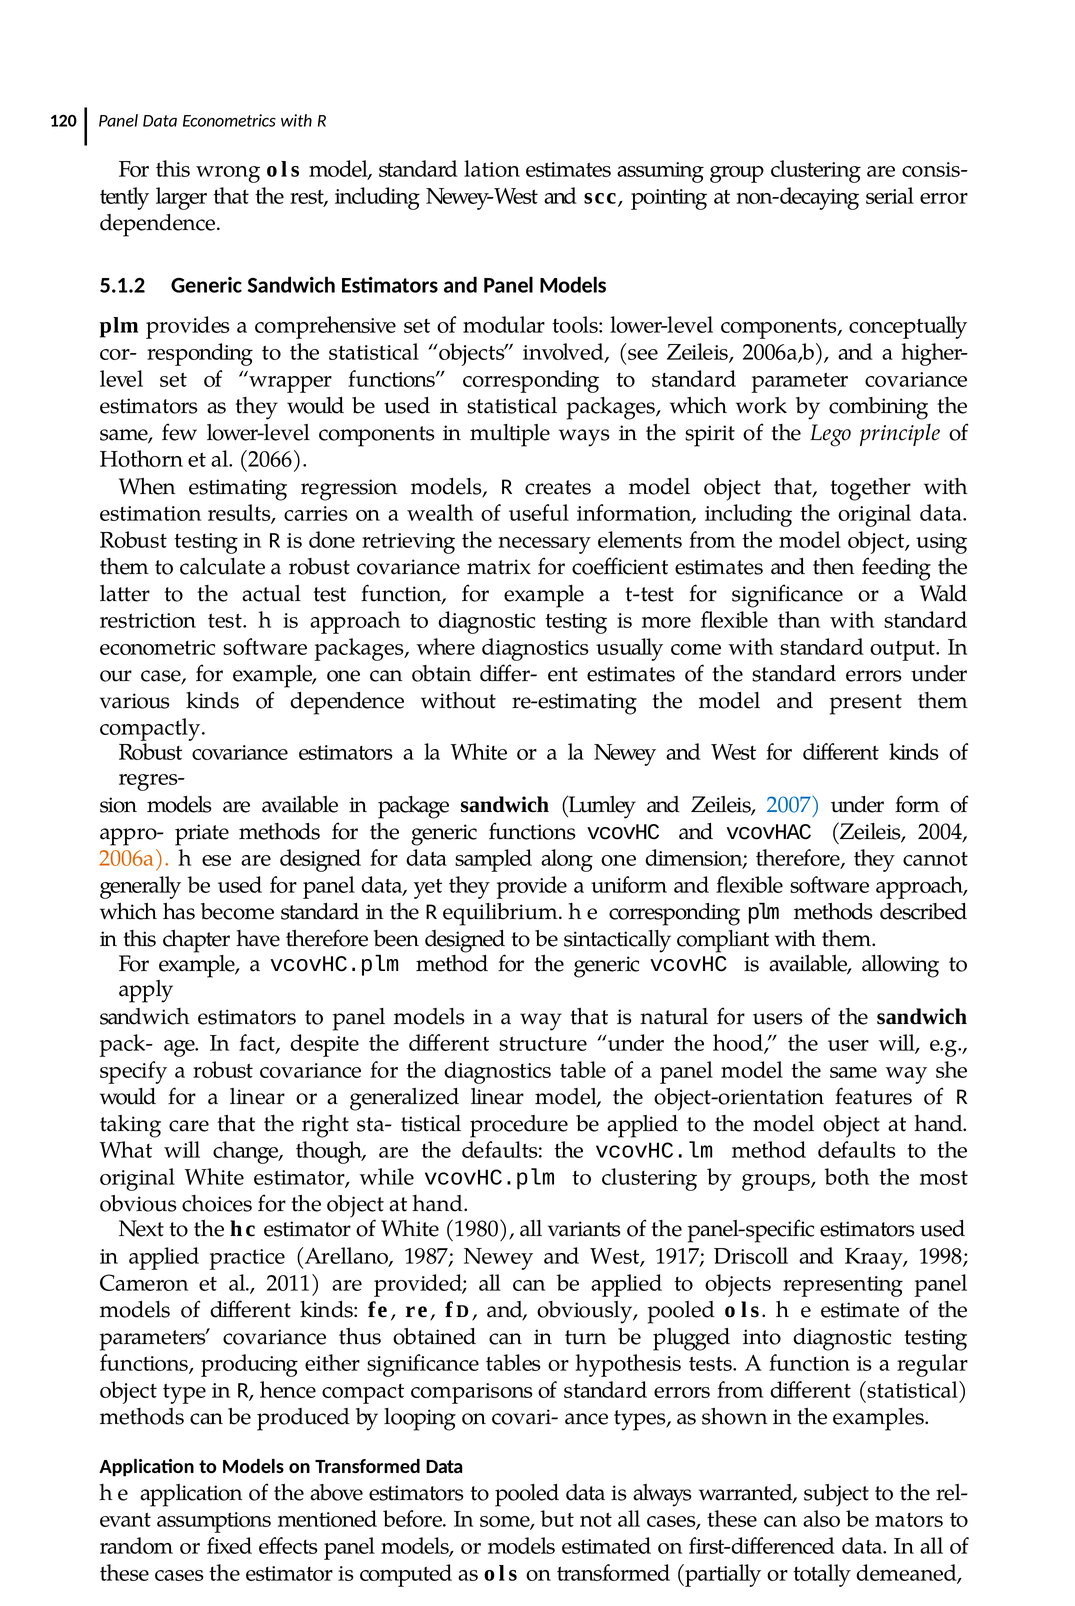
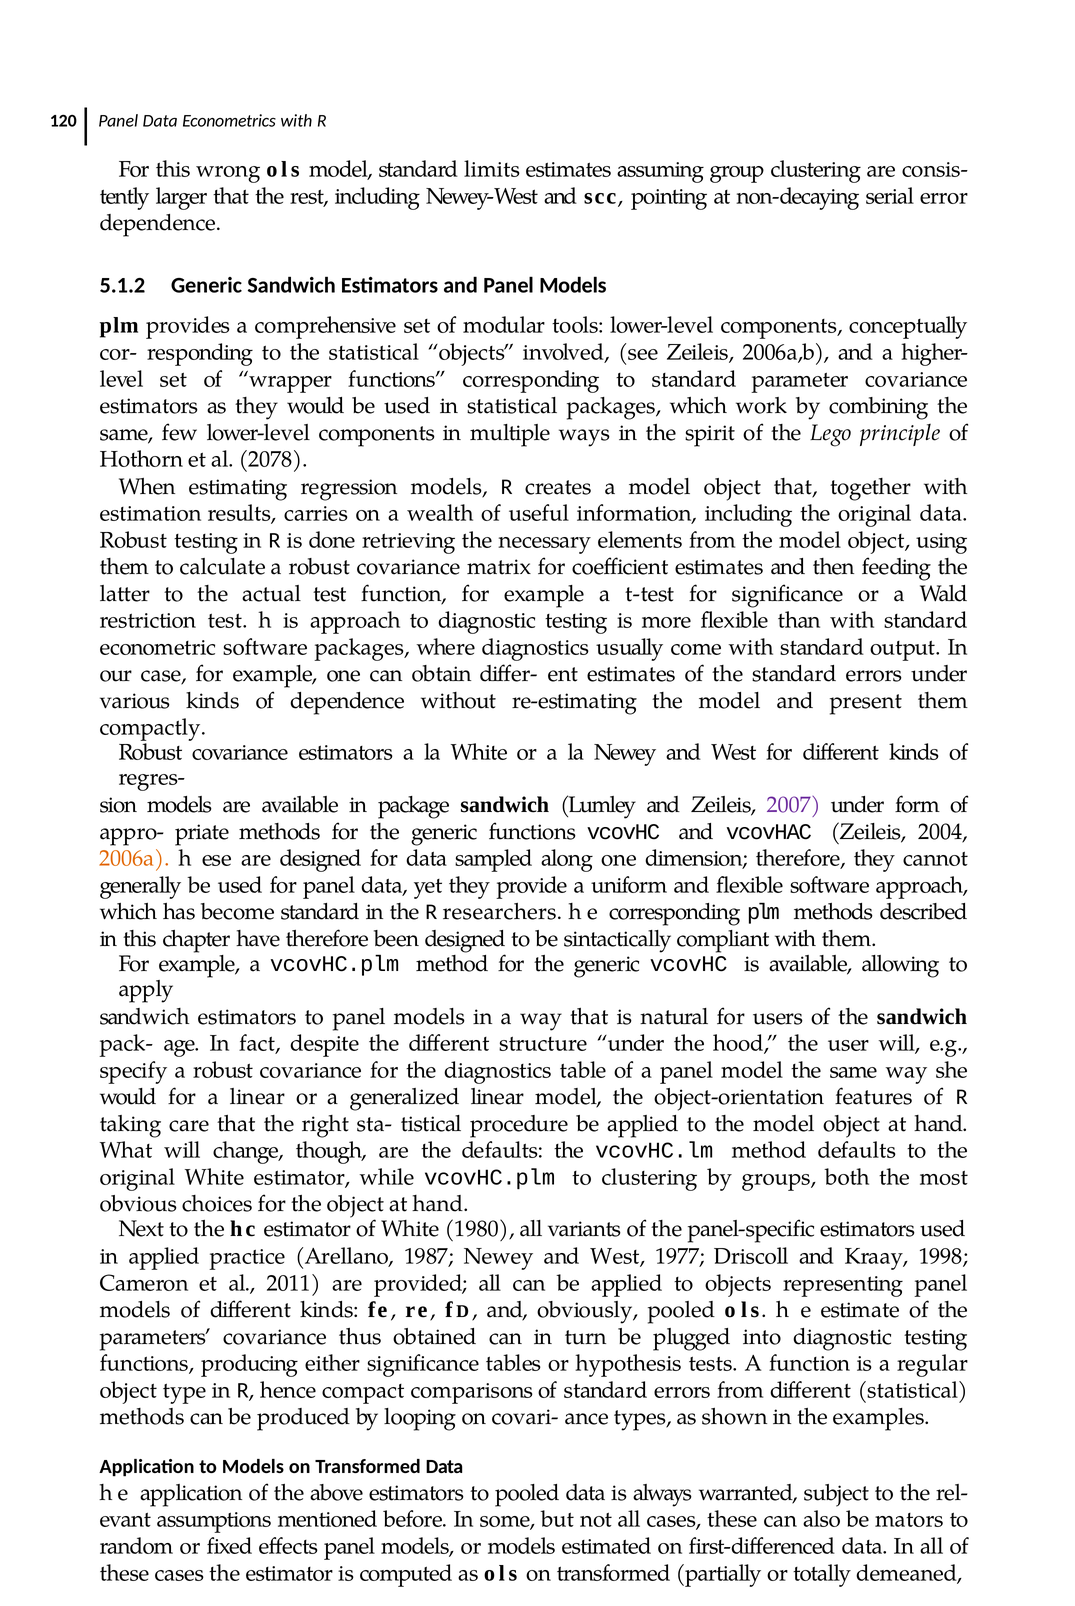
lation: lation -> limits
2066: 2066 -> 2078
2007 colour: blue -> purple
equilibrium: equilibrium -> researchers
1917: 1917 -> 1977
